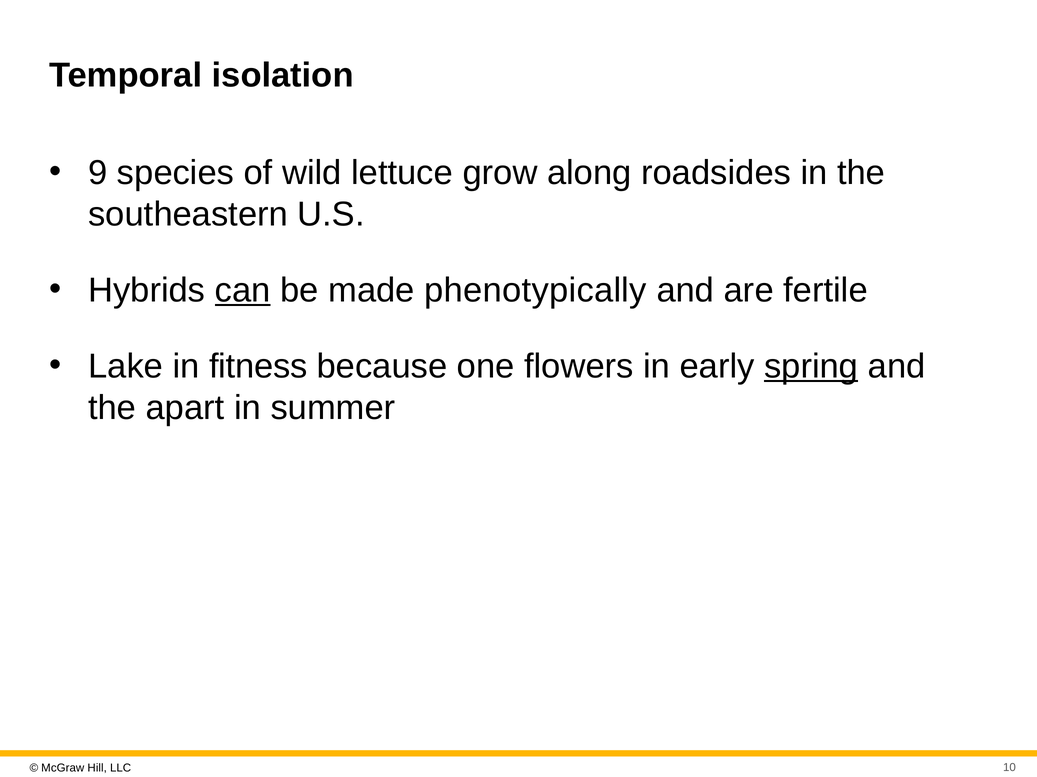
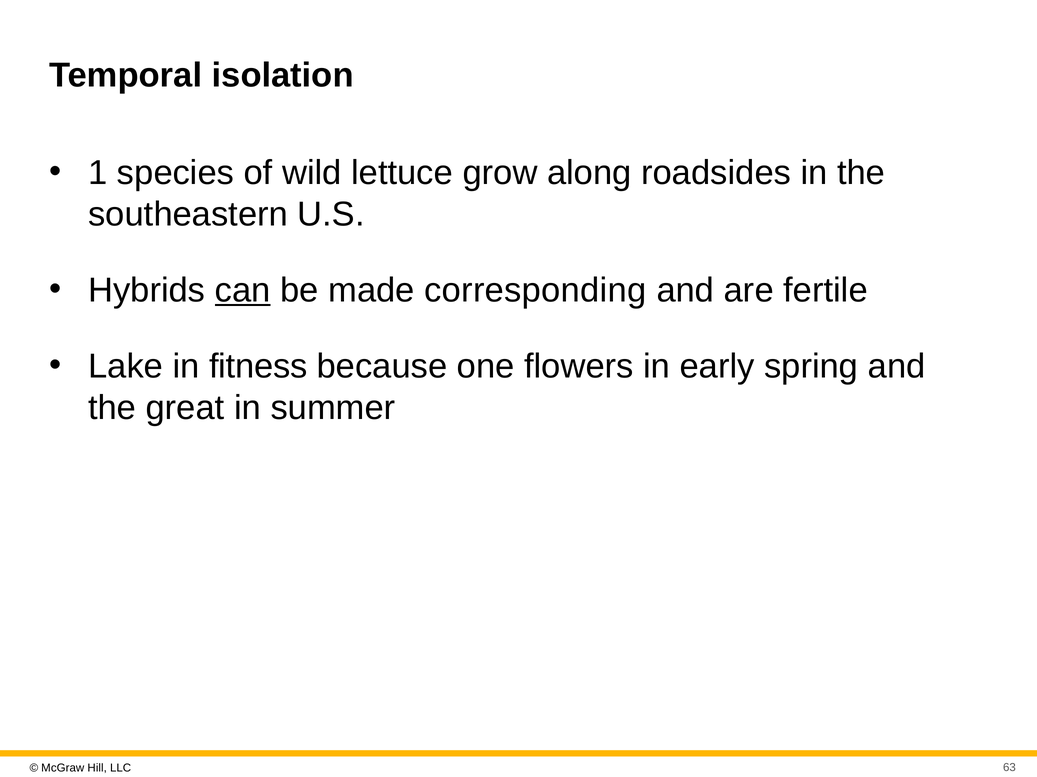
9: 9 -> 1
phenotypically: phenotypically -> corresponding
spring underline: present -> none
apart: apart -> great
10: 10 -> 63
